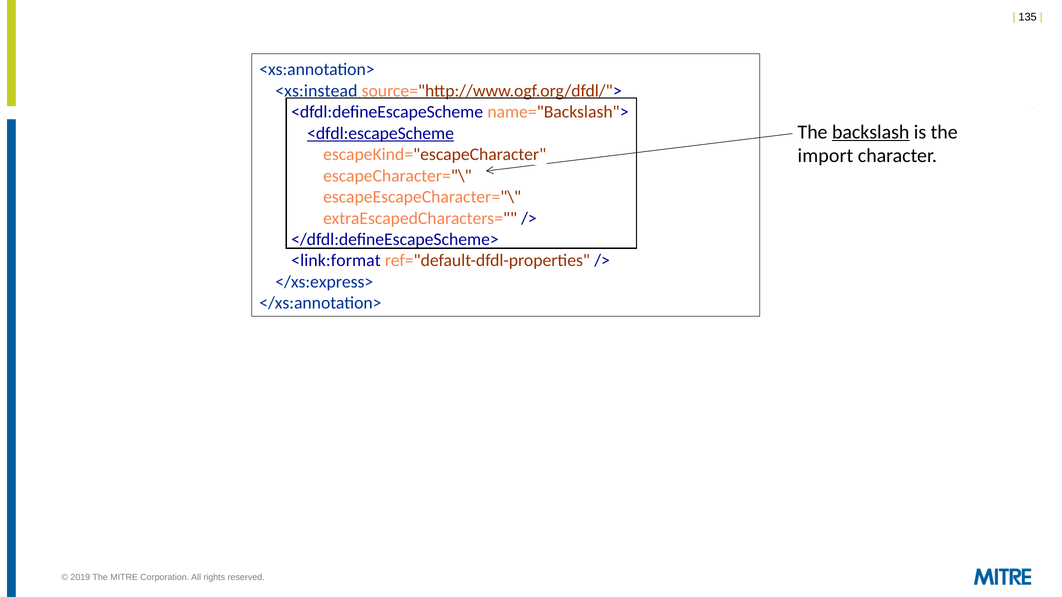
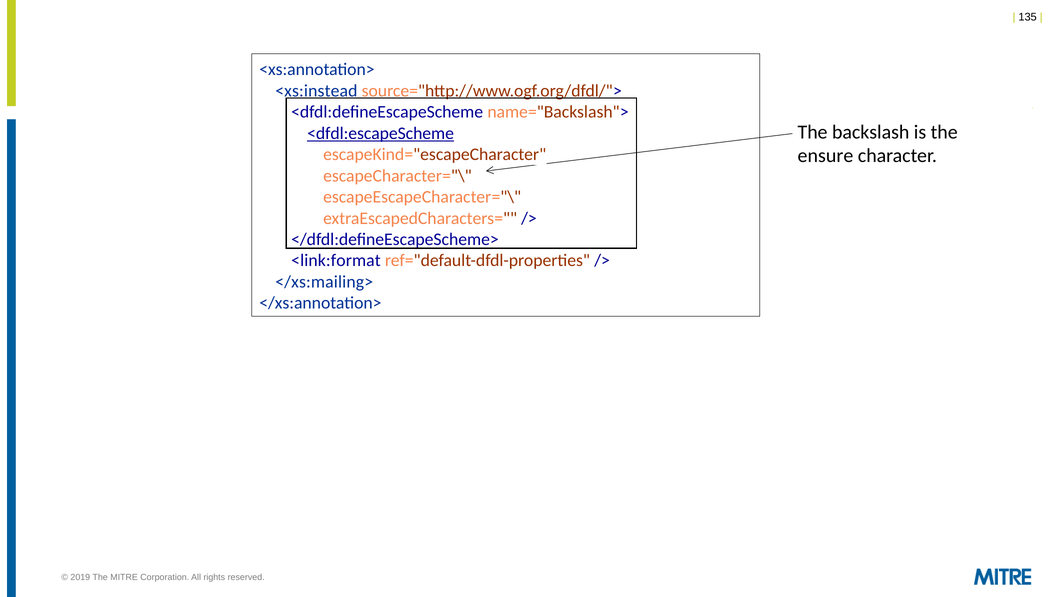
backslash underline: present -> none
import: import -> ensure
</xs:express>: </xs:express> -> </xs:mailing>
